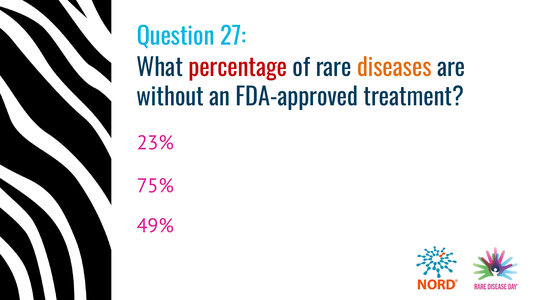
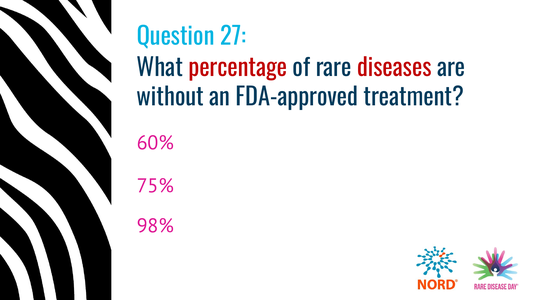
diseases colour: orange -> red
23%: 23% -> 60%
49%: 49% -> 98%
